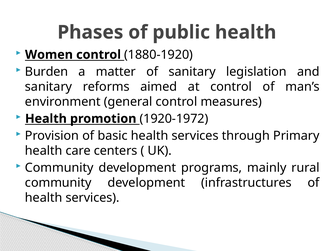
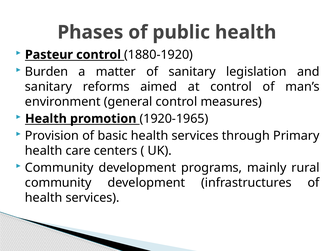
Women: Women -> Pasteur
1920-1972: 1920-1972 -> 1920-1965
